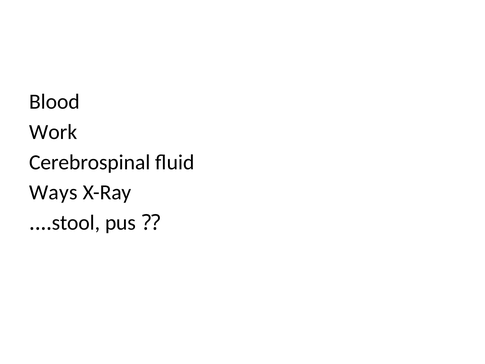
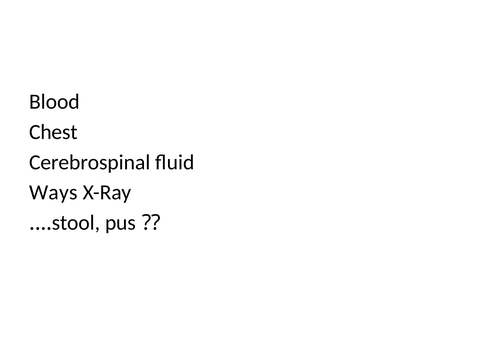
Work: Work -> Chest
